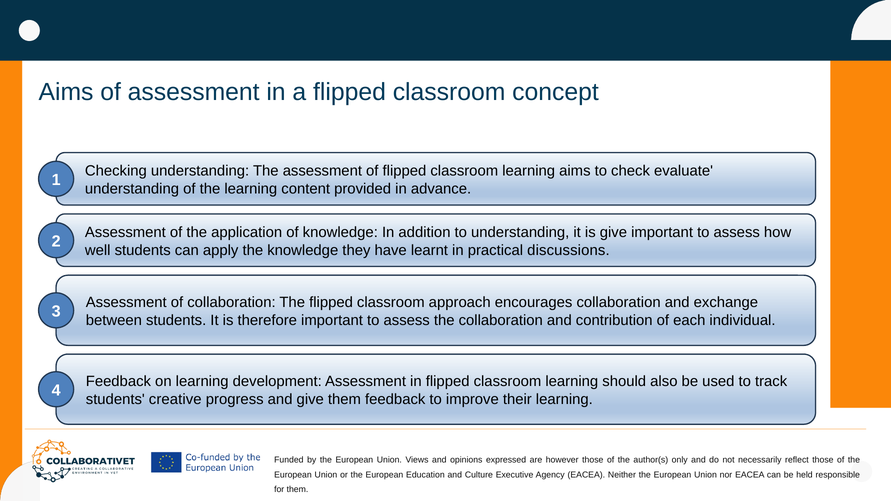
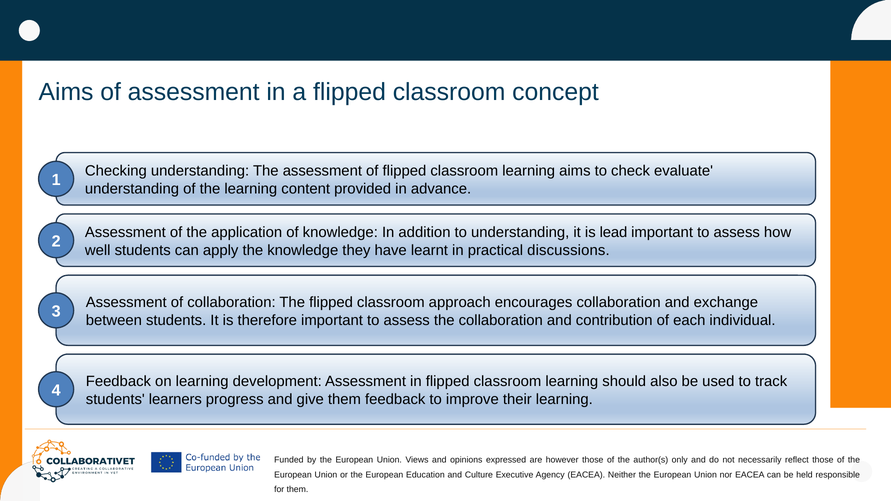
is give: give -> lead
creative: creative -> learners
